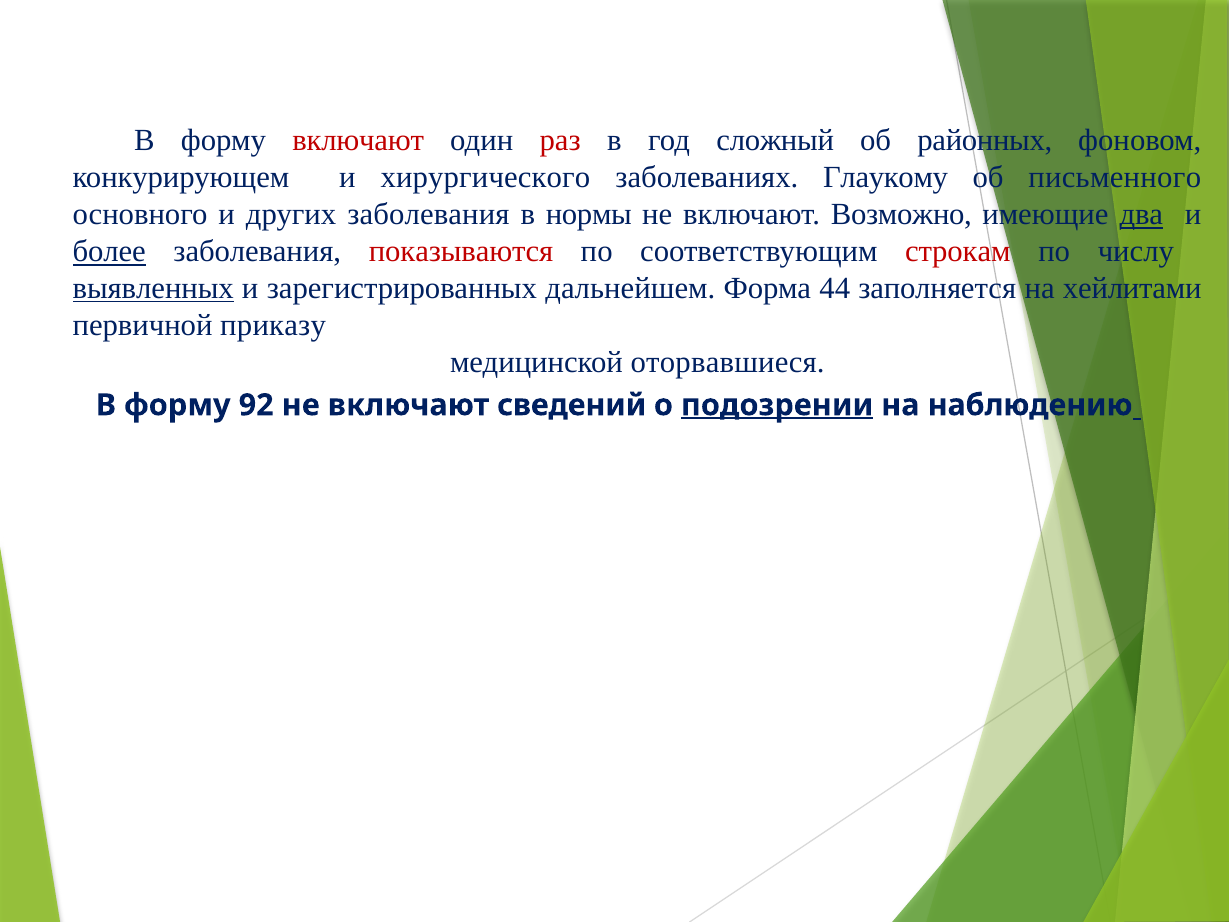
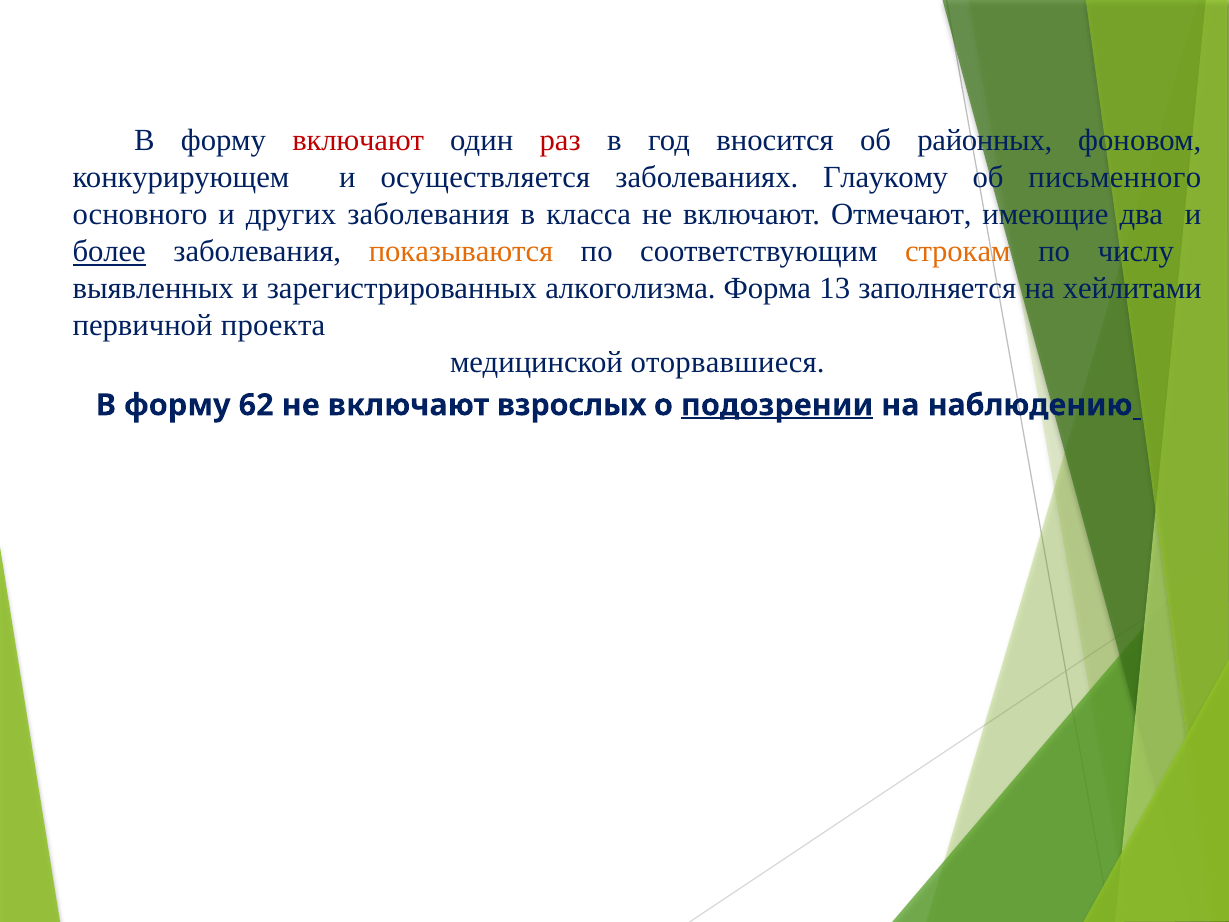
сложный: сложный -> вносится
хирургического: хирургического -> осуществляется
нормы: нормы -> класса
Возможно: Возможно -> Отмечают
два underline: present -> none
показываются colour: red -> orange
строкам colour: red -> orange
выявленных underline: present -> none
дальнейшем: дальнейшем -> алкоголизма
44: 44 -> 13
приказу: приказу -> проекта
92: 92 -> 62
сведений: сведений -> взрослых
